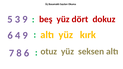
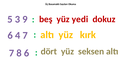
dört: dört -> yedi
4 9: 9 -> 7
otuz: otuz -> dört
